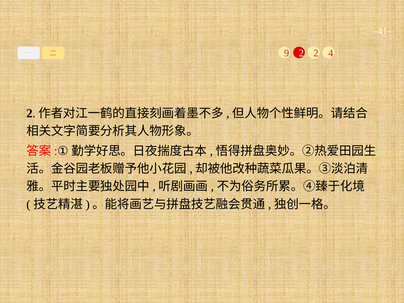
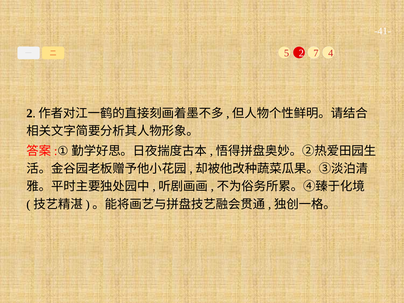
9: 9 -> 5
2 2: 2 -> 7
